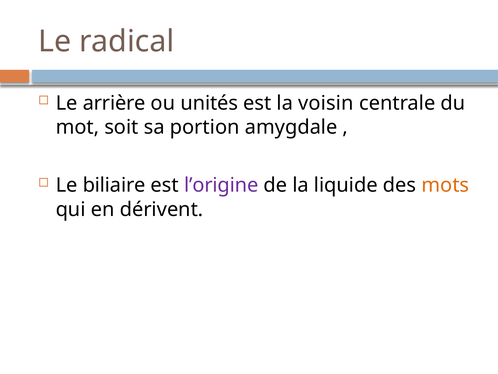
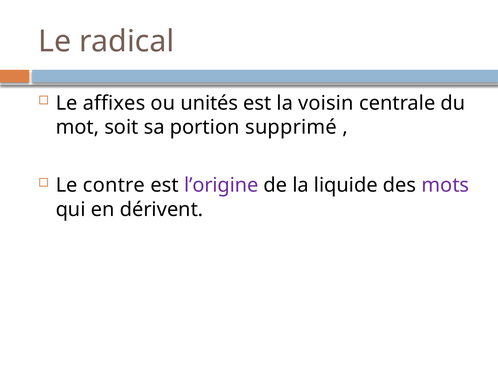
arrière: arrière -> affixes
amygdale: amygdale -> supprimé
biliaire: biliaire -> contre
mots colour: orange -> purple
